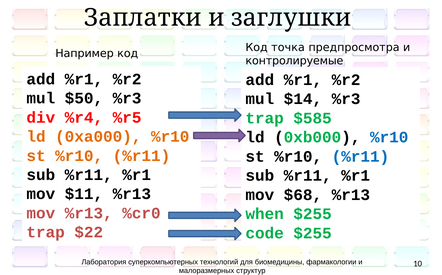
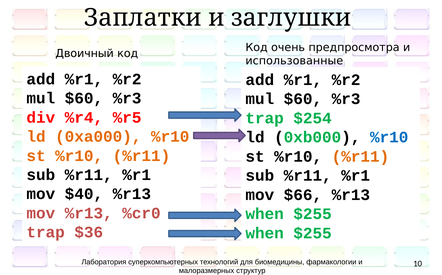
точка: точка -> очень
Например: Например -> Двоичный
контролируемые: контролируемые -> использованные
$50 at (84, 98): $50 -> $60
$14 at (303, 99): $14 -> $60
$585: $585 -> $254
%r11 at (360, 156) colour: blue -> orange
$11: $11 -> $40
$68: $68 -> $66
$22: $22 -> $36
code at (265, 233): code -> when
